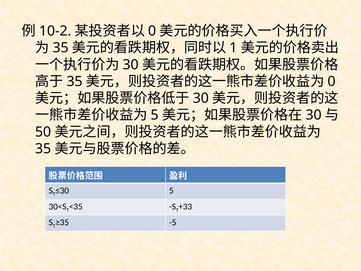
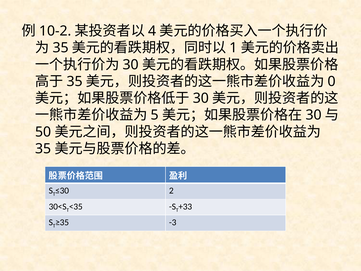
0 at (152, 31): 0 -> 4
5 at (171, 191): 5 -> 2
-5: -5 -> -3
